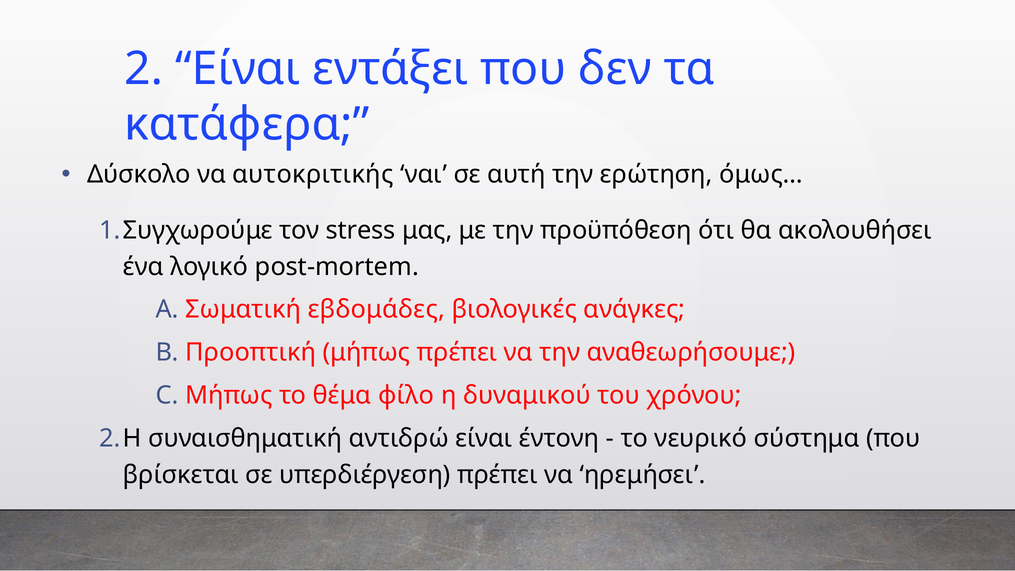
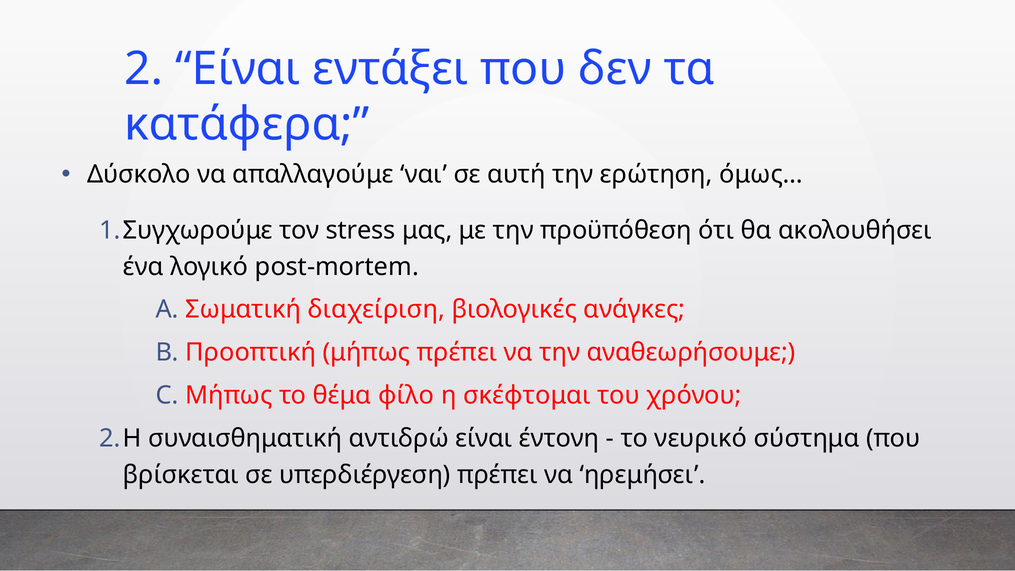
αυτοκριτικής: αυτοκριτικής -> απαλλαγούμε
εβδομάδες: εβδομάδες -> διαχείριση
δυναμικού: δυναμικού -> σκέφτομαι
